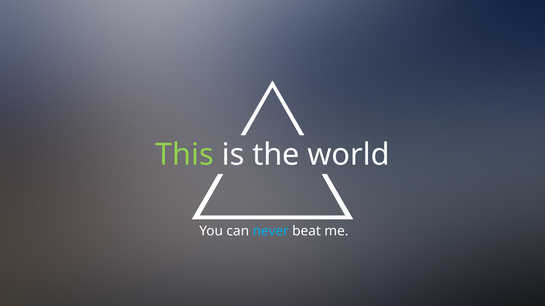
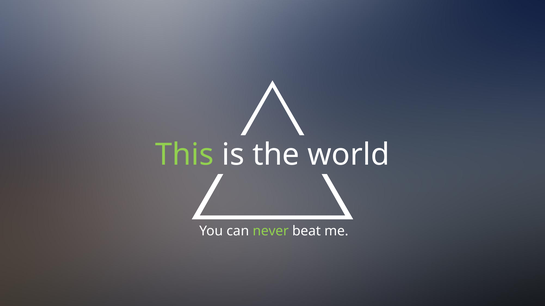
never colour: light blue -> light green
